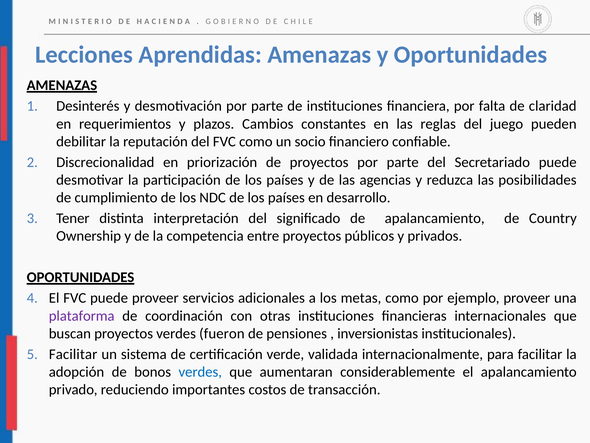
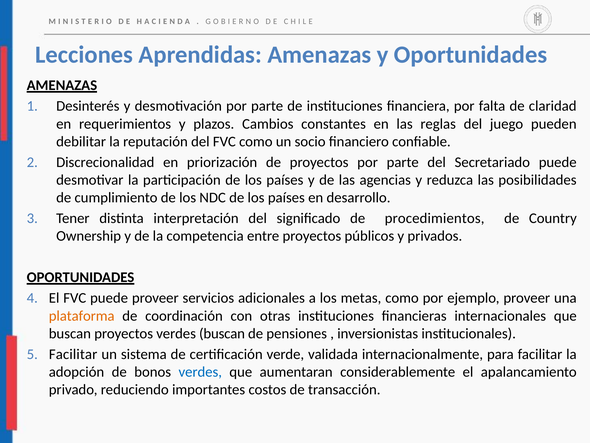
de apalancamiento: apalancamiento -> procedimientos
plataforma colour: purple -> orange
verdes fueron: fueron -> buscan
